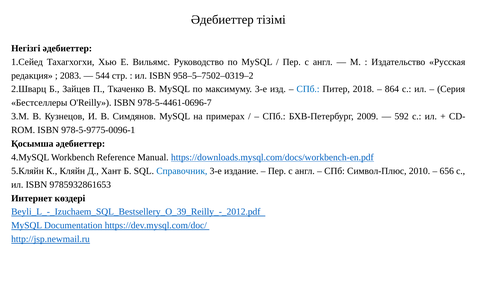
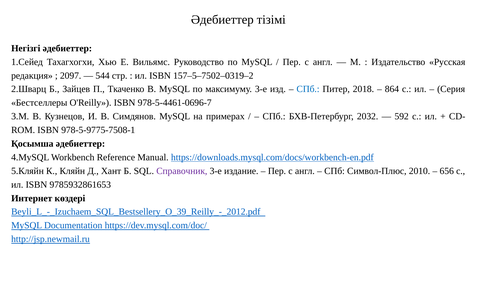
2083: 2083 -> 2097
958–5–7502–0319–2: 958–5–7502–0319–2 -> 157–5–7502–0319–2
2009: 2009 -> 2032
978-5-9775-0096-1: 978-5-9775-0096-1 -> 978-5-9775-7508-1
Справочник colour: blue -> purple
